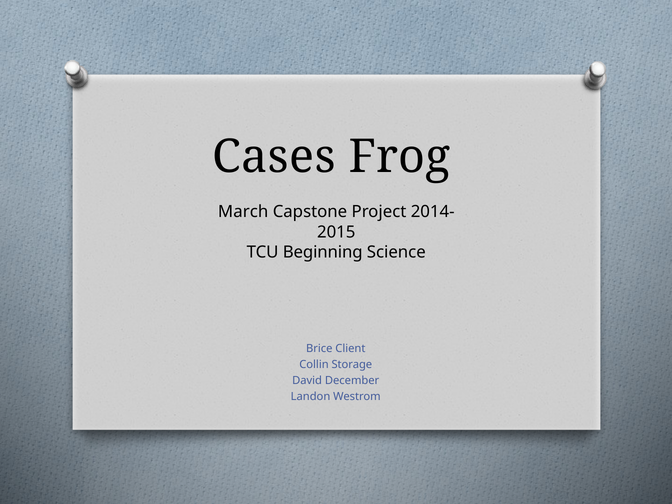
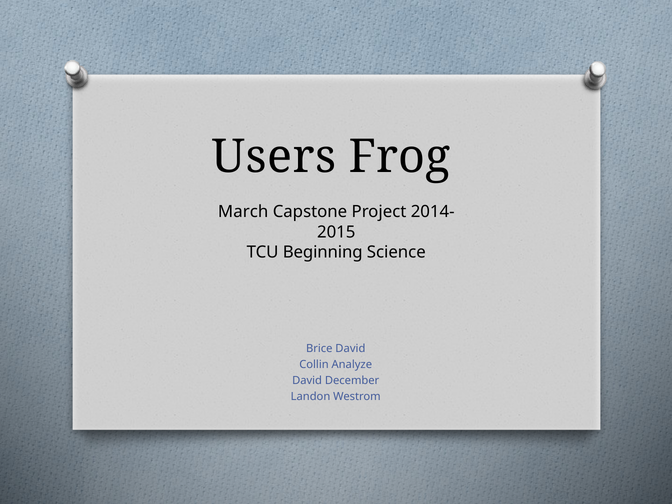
Cases: Cases -> Users
Brice Client: Client -> David
Storage: Storage -> Analyze
